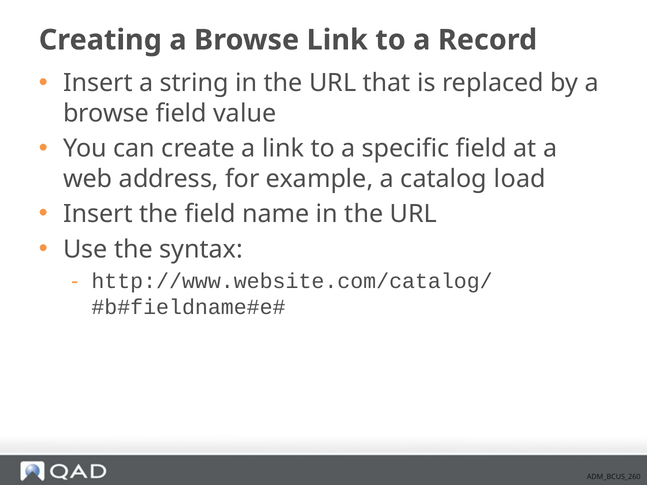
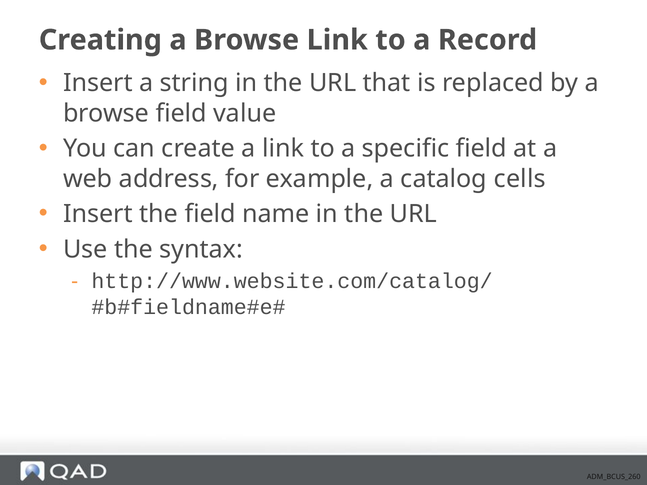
load: load -> cells
